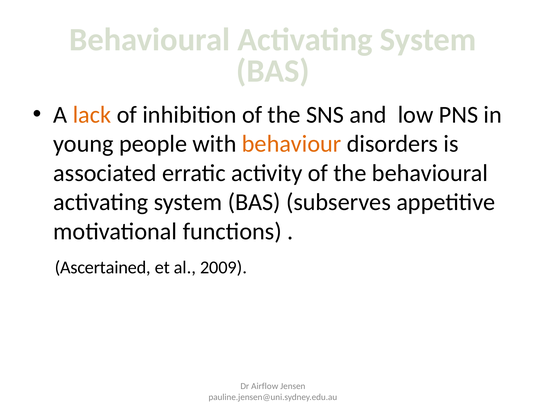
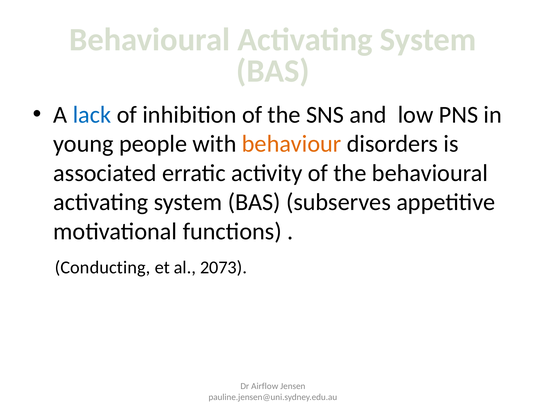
lack colour: orange -> blue
Ascertained: Ascertained -> Conducting
2009: 2009 -> 2073
